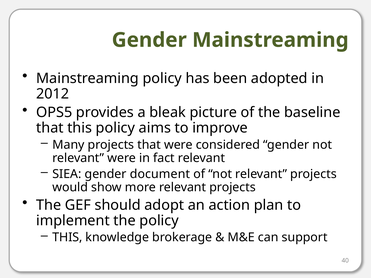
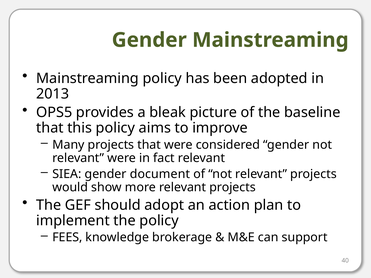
2012: 2012 -> 2013
THIS at (67, 238): THIS -> FEES
